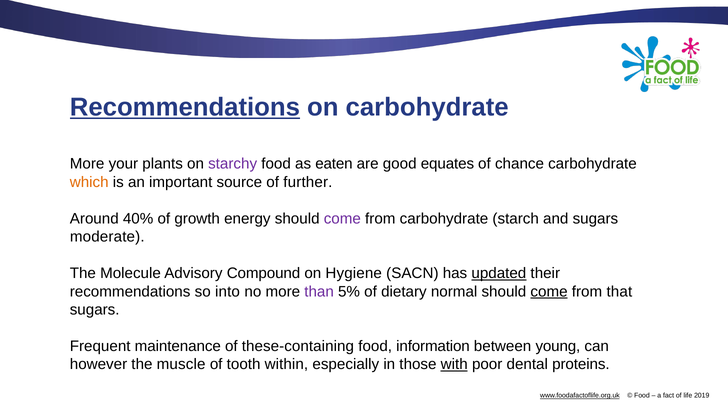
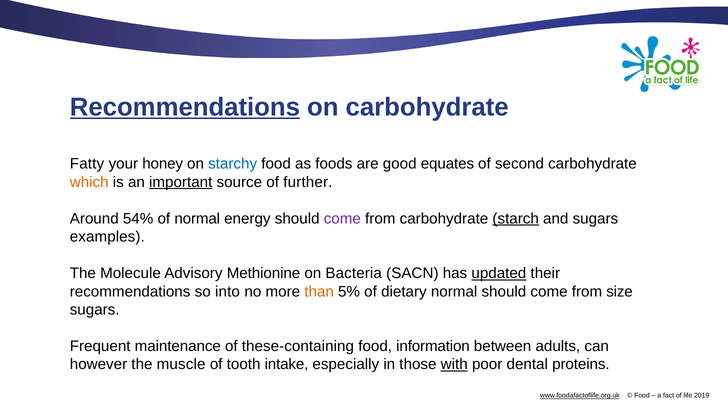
More at (87, 164): More -> Fatty
plants: plants -> honey
starchy colour: purple -> blue
eaten: eaten -> foods
chance: chance -> second
important underline: none -> present
40%: 40% -> 54%
of growth: growth -> normal
starch underline: none -> present
moderate: moderate -> examples
Compound: Compound -> Methionine
Hygiene: Hygiene -> Bacteria
than colour: purple -> orange
come at (549, 291) underline: present -> none
that: that -> size
young: young -> adults
within: within -> intake
